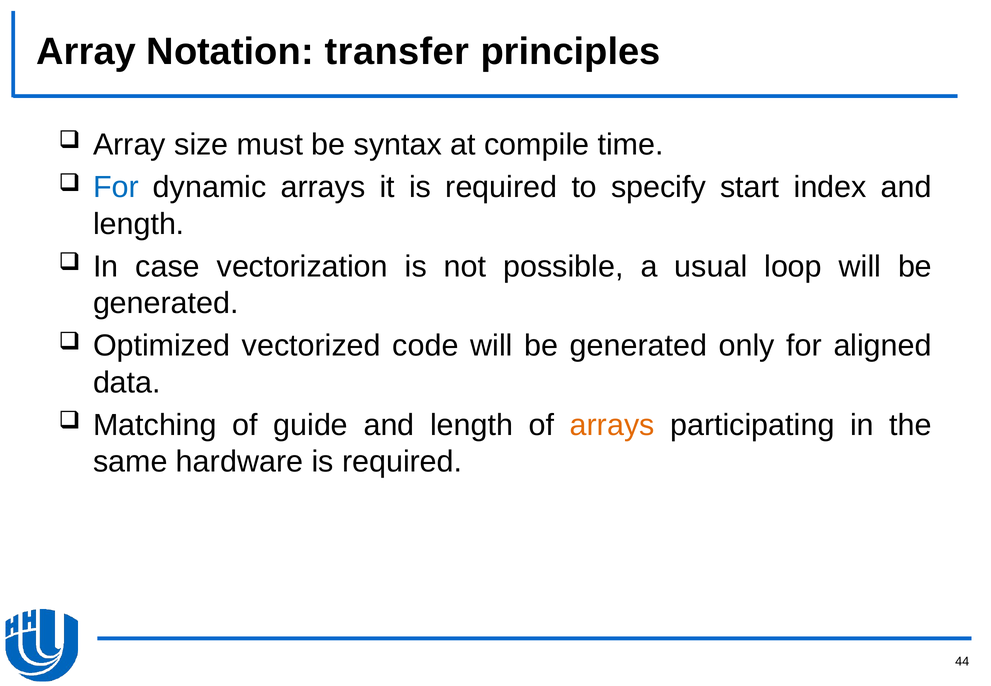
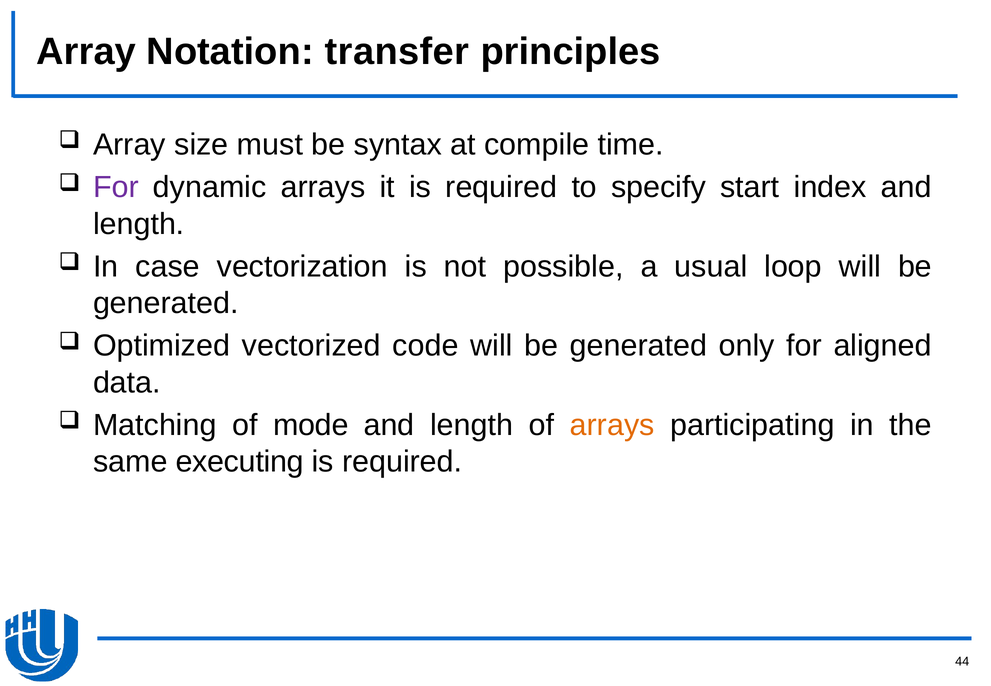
For at (116, 187) colour: blue -> purple
guide: guide -> mode
hardware: hardware -> executing
